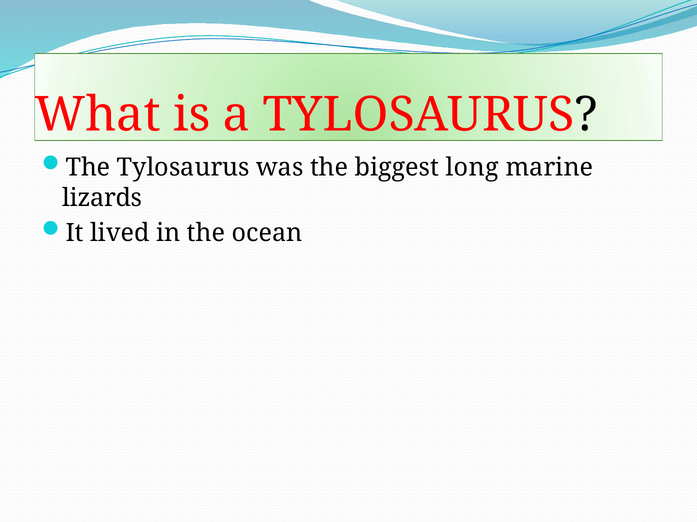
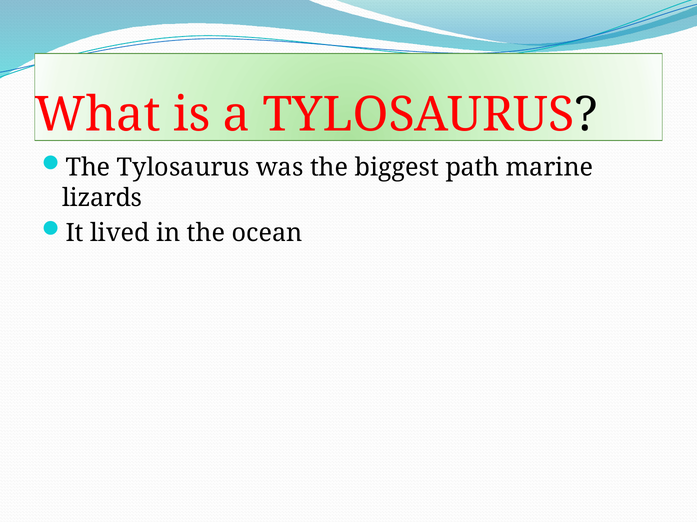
long: long -> path
